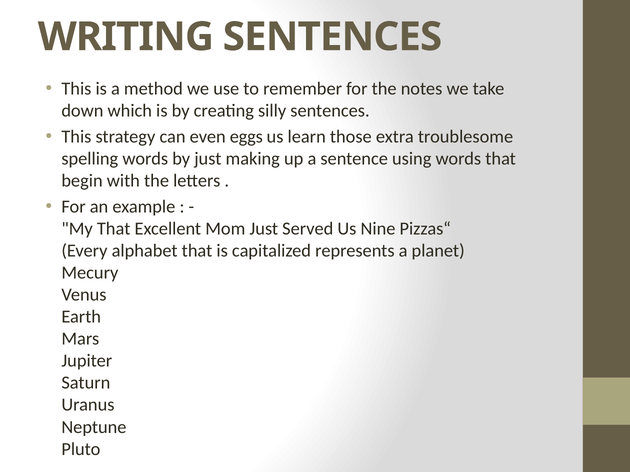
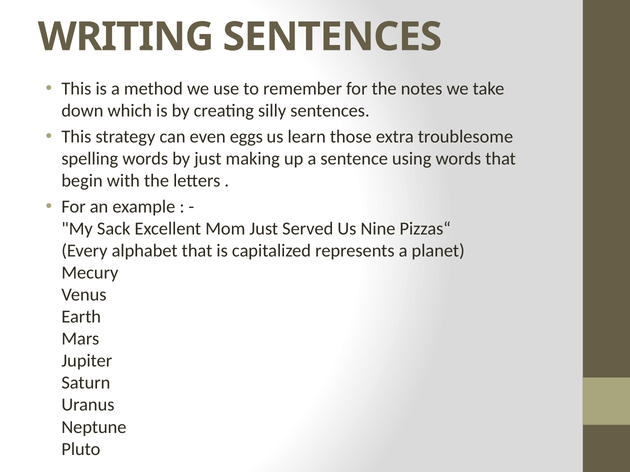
My That: That -> Sack
